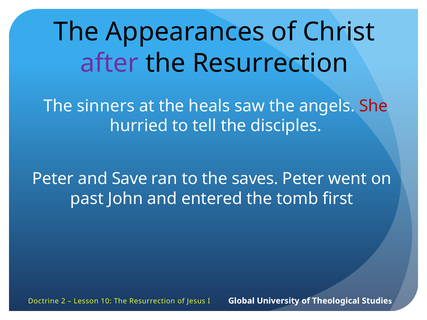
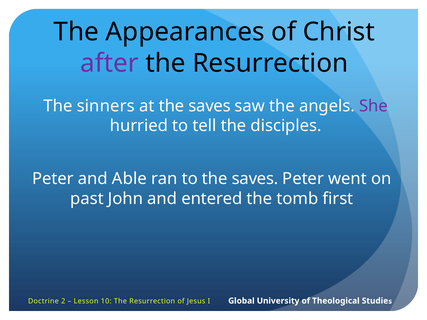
at the heals: heals -> saves
She colour: red -> purple
Save: Save -> Able
